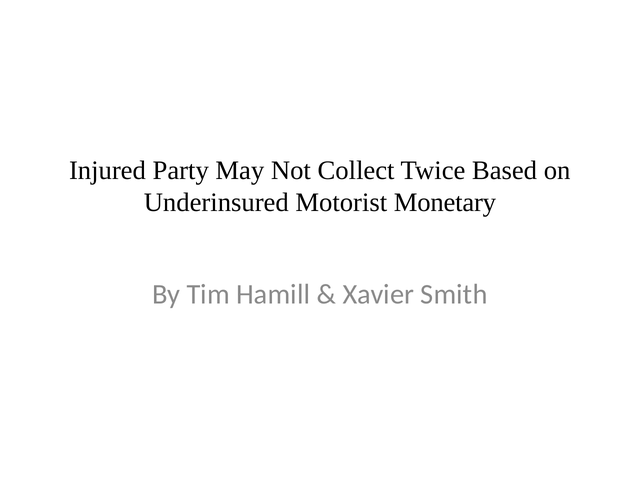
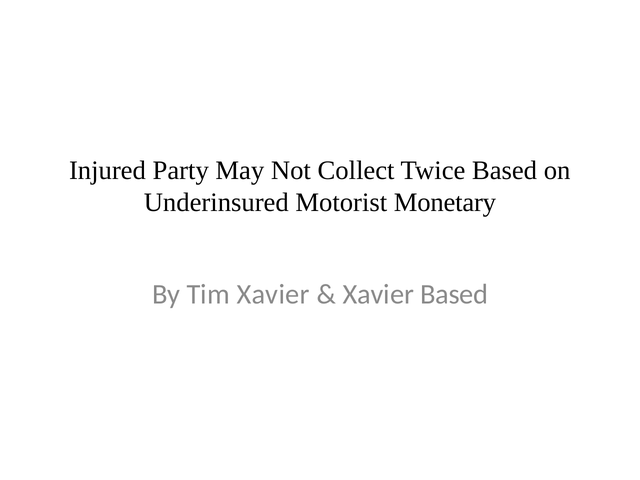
Tim Hamill: Hamill -> Xavier
Xavier Smith: Smith -> Based
